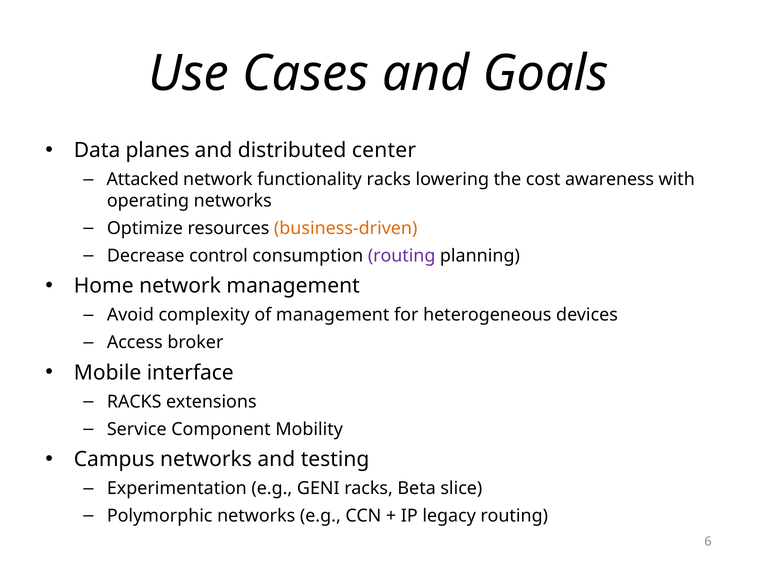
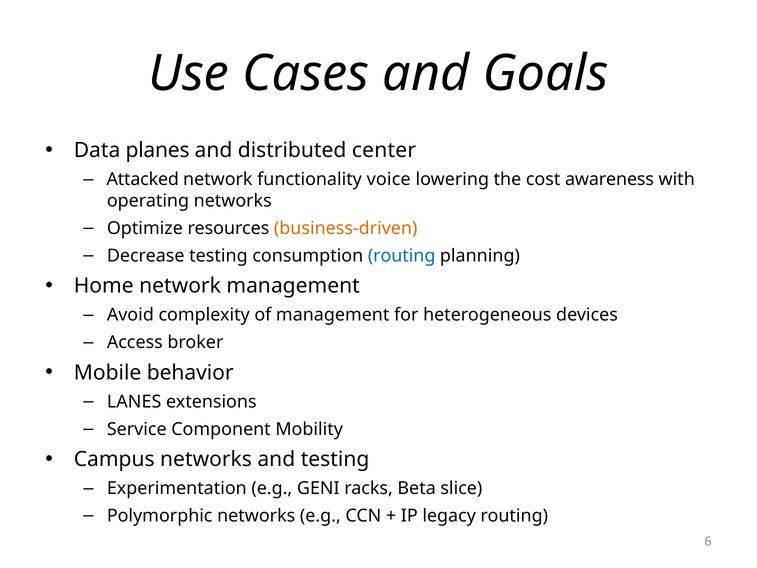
functionality racks: racks -> voice
Decrease control: control -> testing
routing at (402, 256) colour: purple -> blue
interface: interface -> behavior
RACKS at (134, 402): RACKS -> LANES
